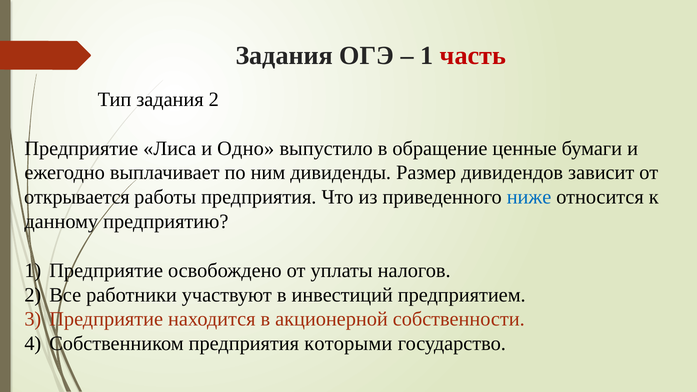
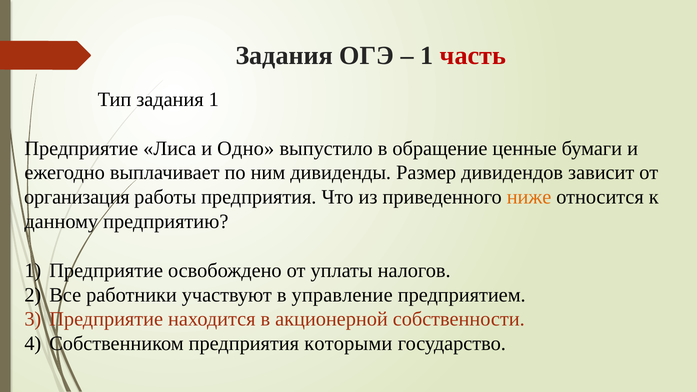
задания 2: 2 -> 1
открывается: открывается -> организация
ниже colour: blue -> orange
инвестиций: инвестиций -> управление
